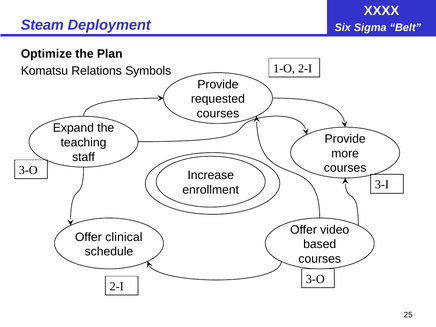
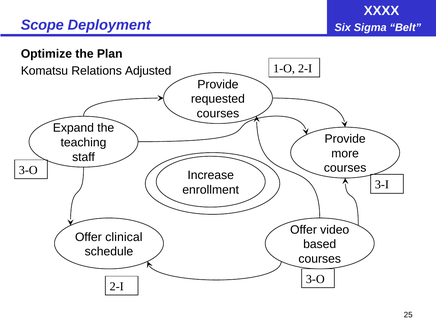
Steam: Steam -> Scope
Symbols: Symbols -> Adjusted
